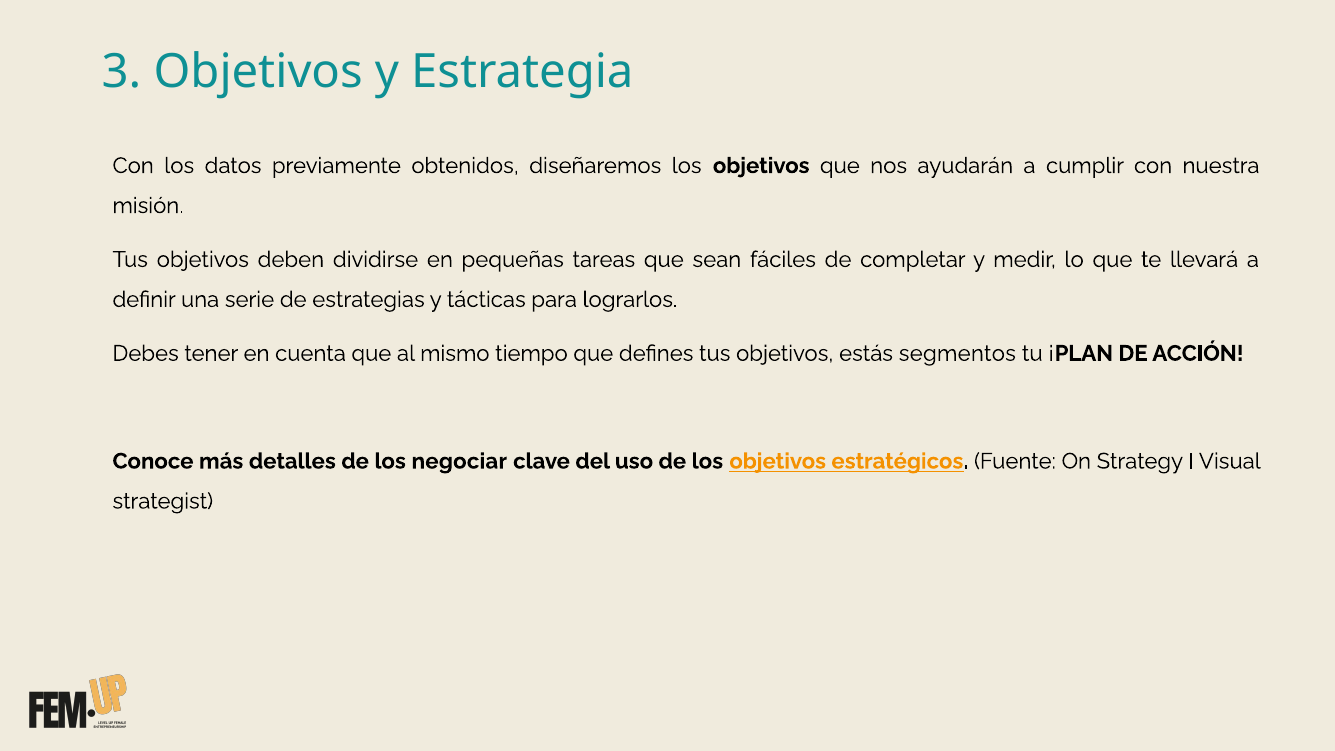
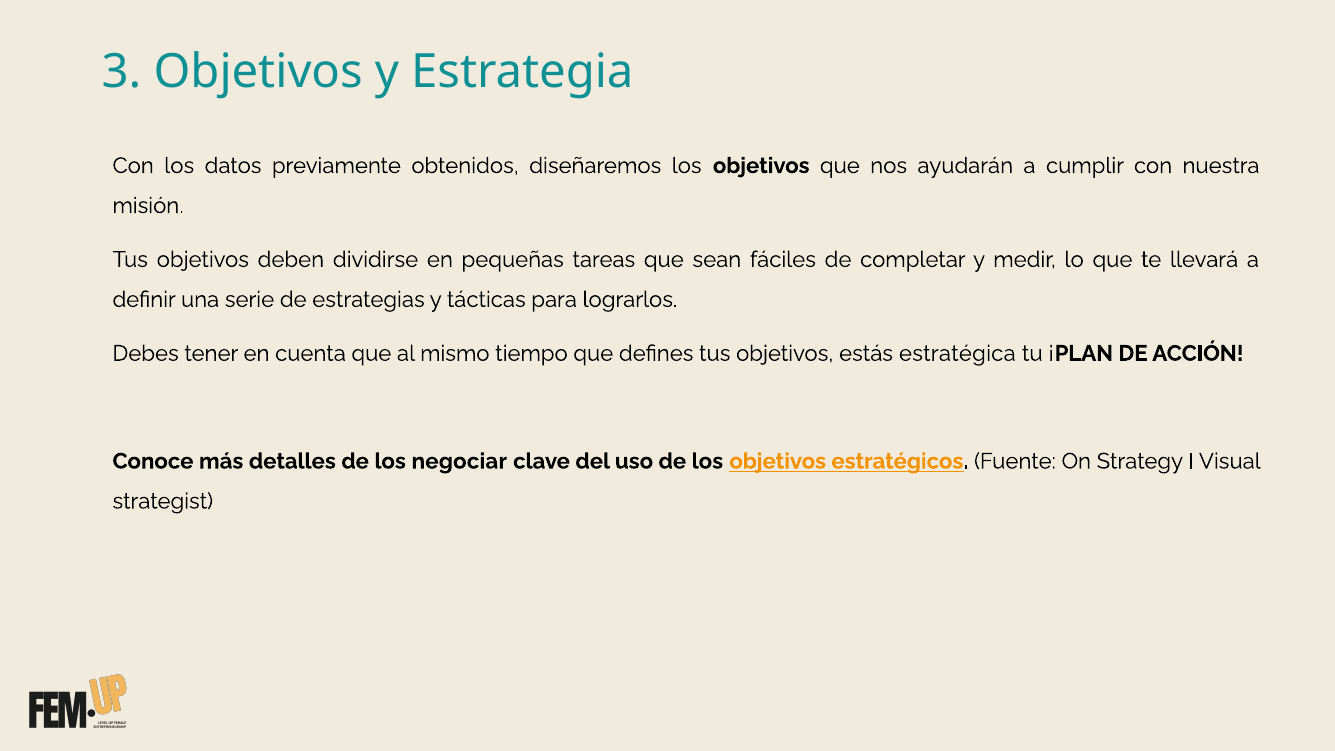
segmentos: segmentos -> estratégica
